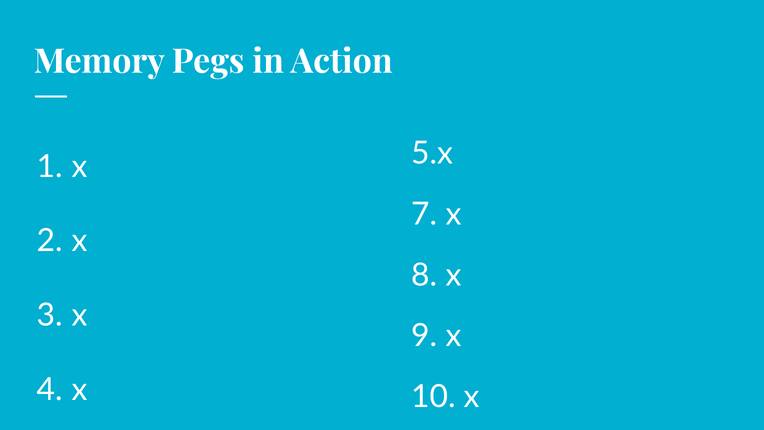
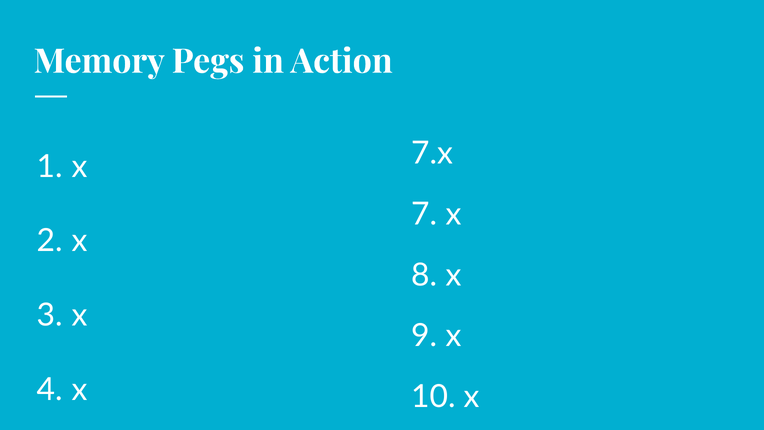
5.x: 5.x -> 7.x
